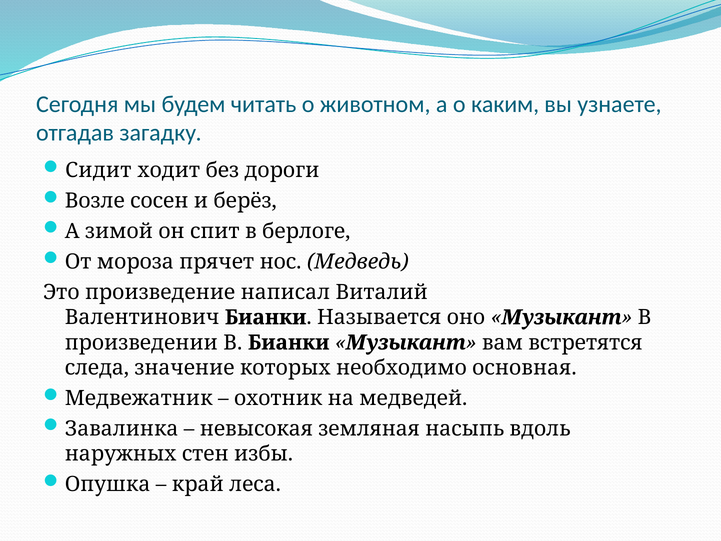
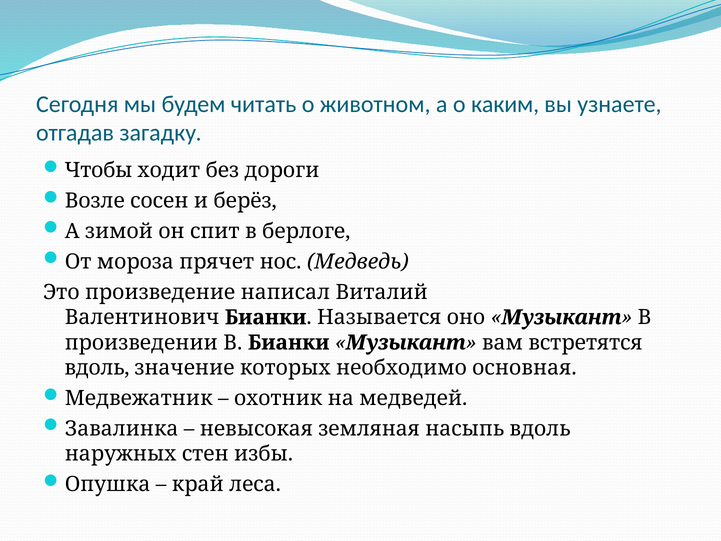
Сидит: Сидит -> Чтобы
следа at (97, 368): следа -> вдоль
